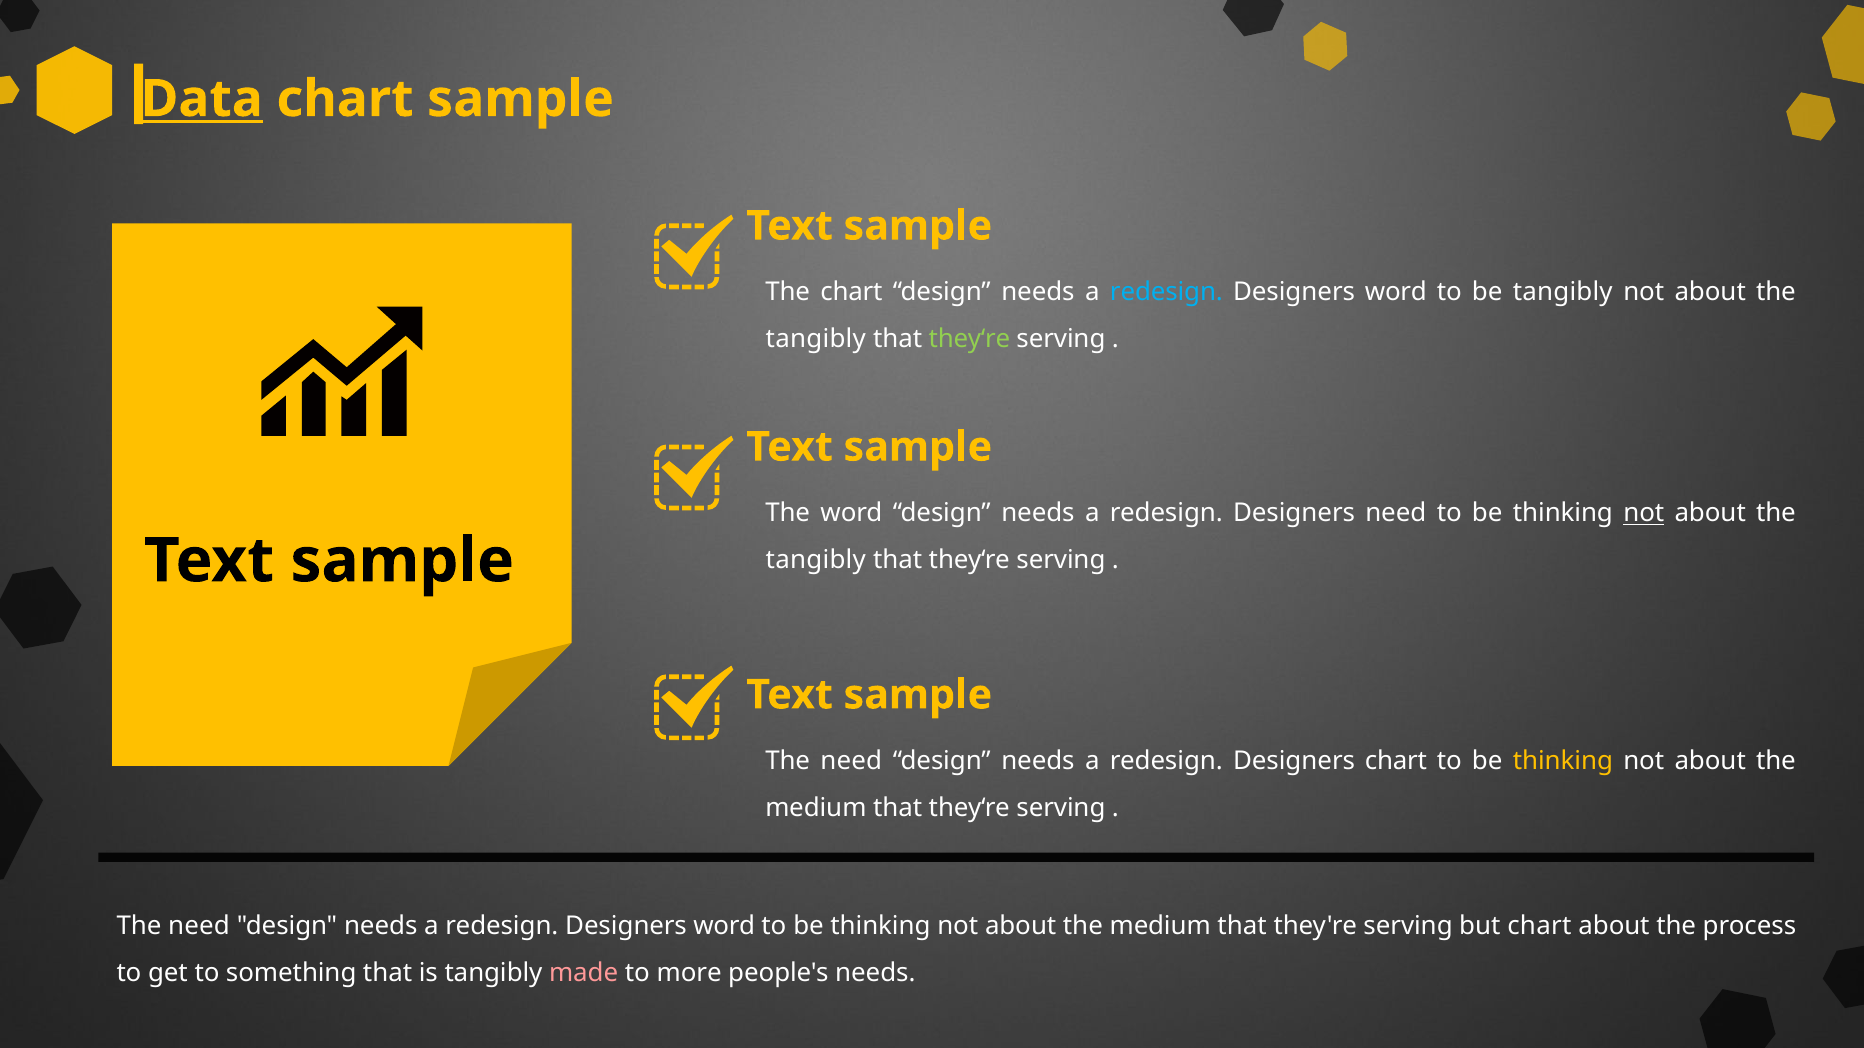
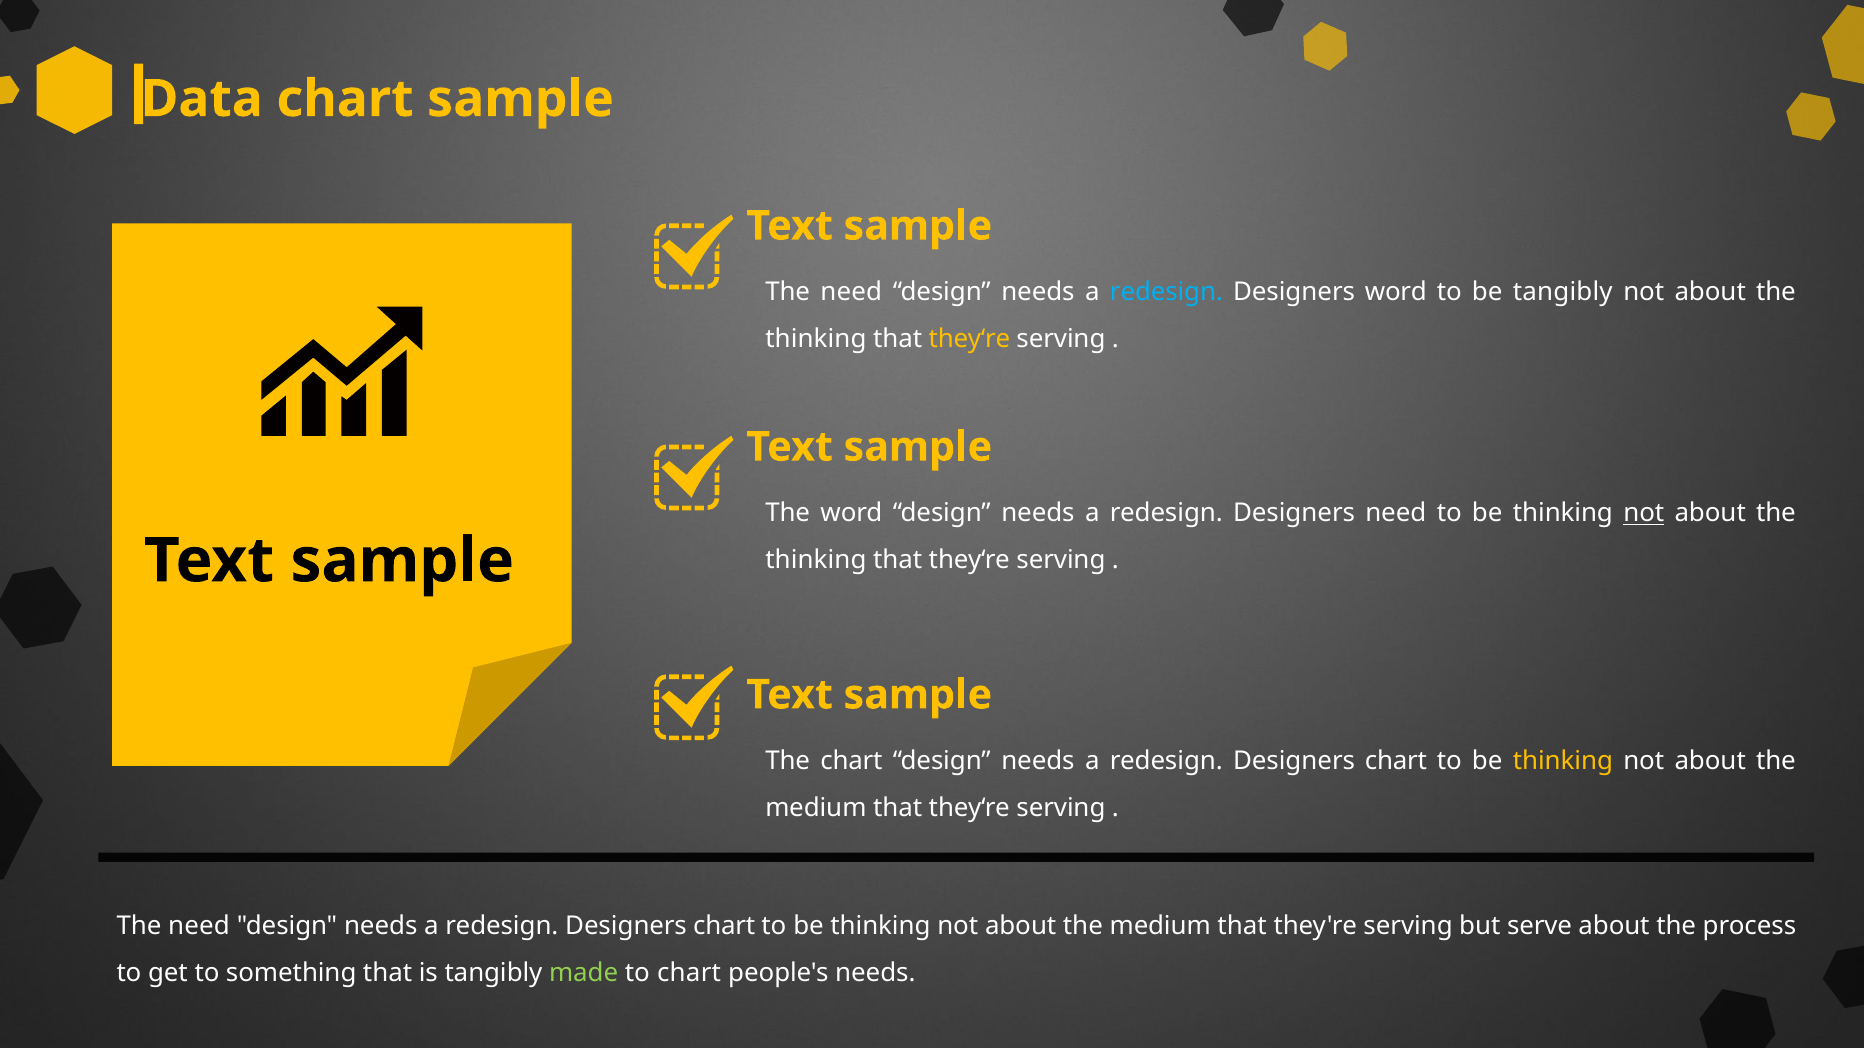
Data underline: present -> none
chart at (851, 292): chart -> need
tangibly at (816, 339): tangibly -> thinking
they‘re at (969, 339) colour: light green -> yellow
tangibly at (816, 560): tangibly -> thinking
need at (851, 761): need -> chart
word at (724, 926): word -> chart
but chart: chart -> serve
made colour: pink -> light green
to more: more -> chart
